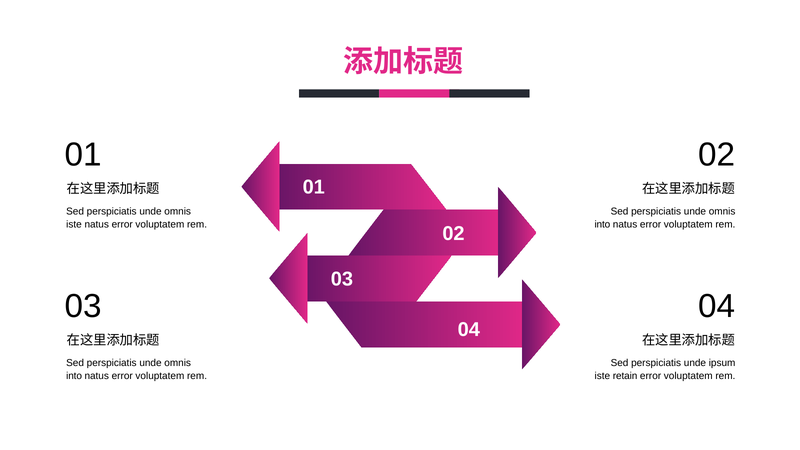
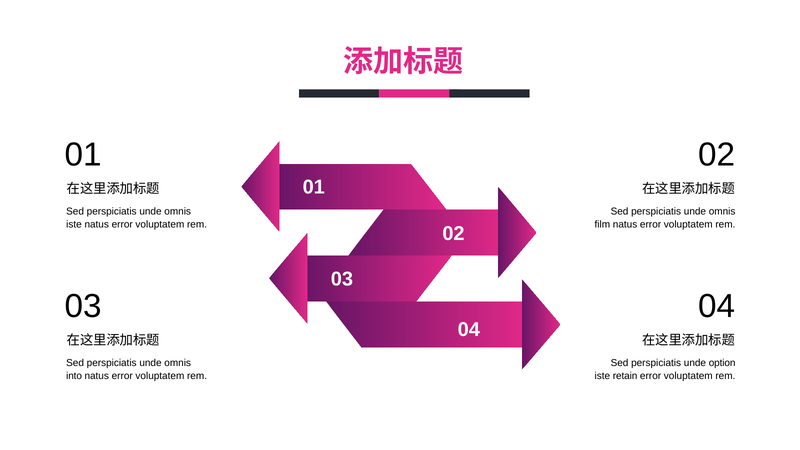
into at (602, 225): into -> film
ipsum: ipsum -> option
